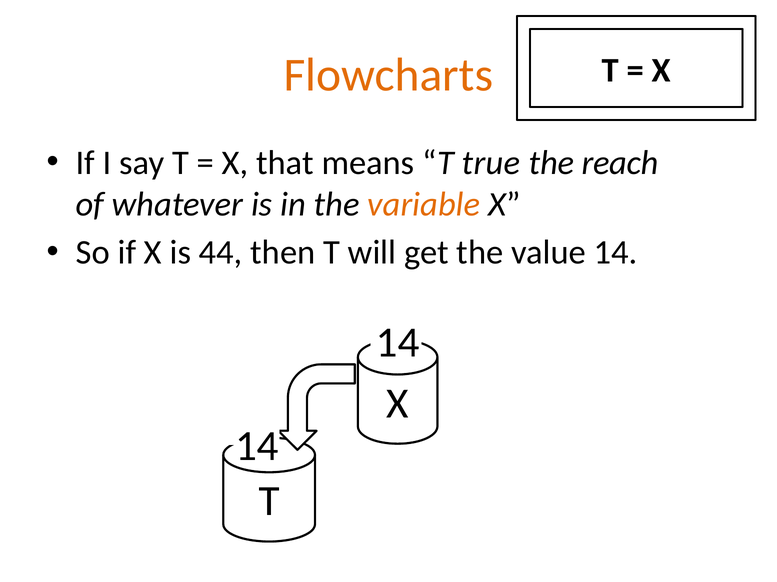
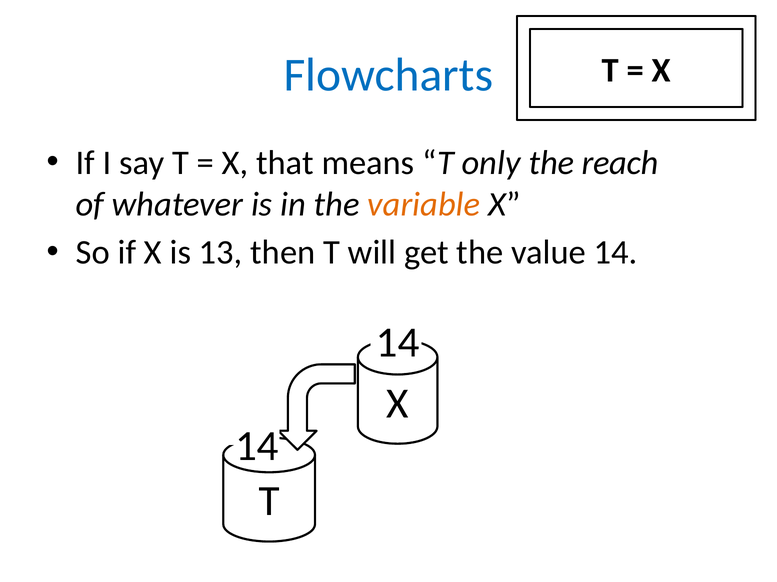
Flowcharts colour: orange -> blue
true: true -> only
44: 44 -> 13
